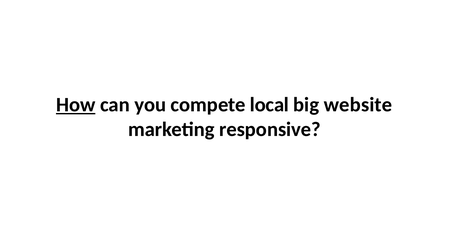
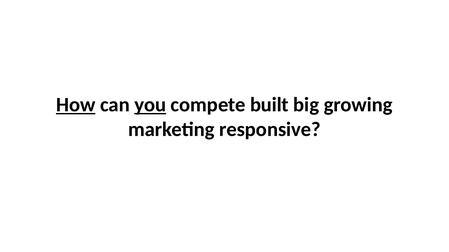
you underline: none -> present
local: local -> built
website: website -> growing
